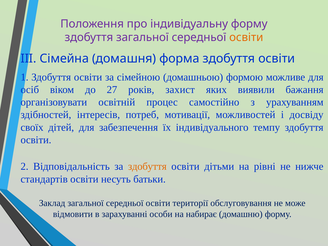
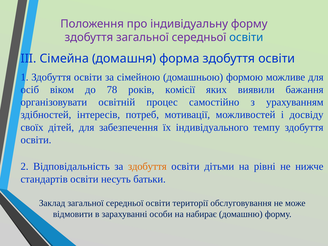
освіти at (246, 37) colour: orange -> blue
27: 27 -> 78
захист: захист -> комісії
